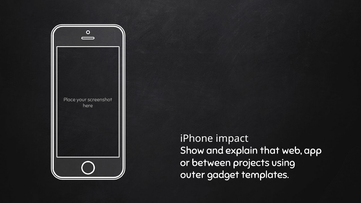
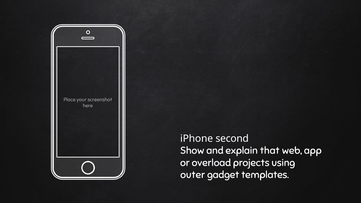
impact: impact -> second
between: between -> overload
